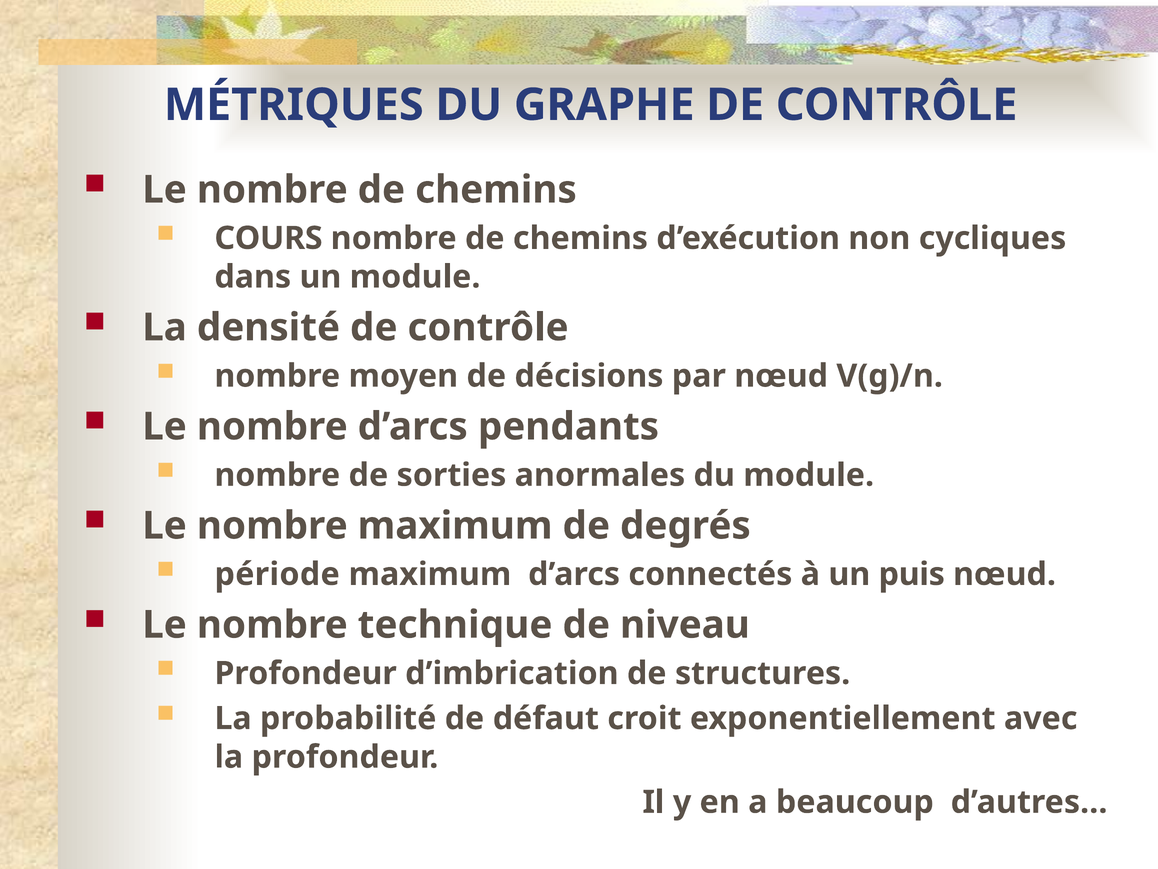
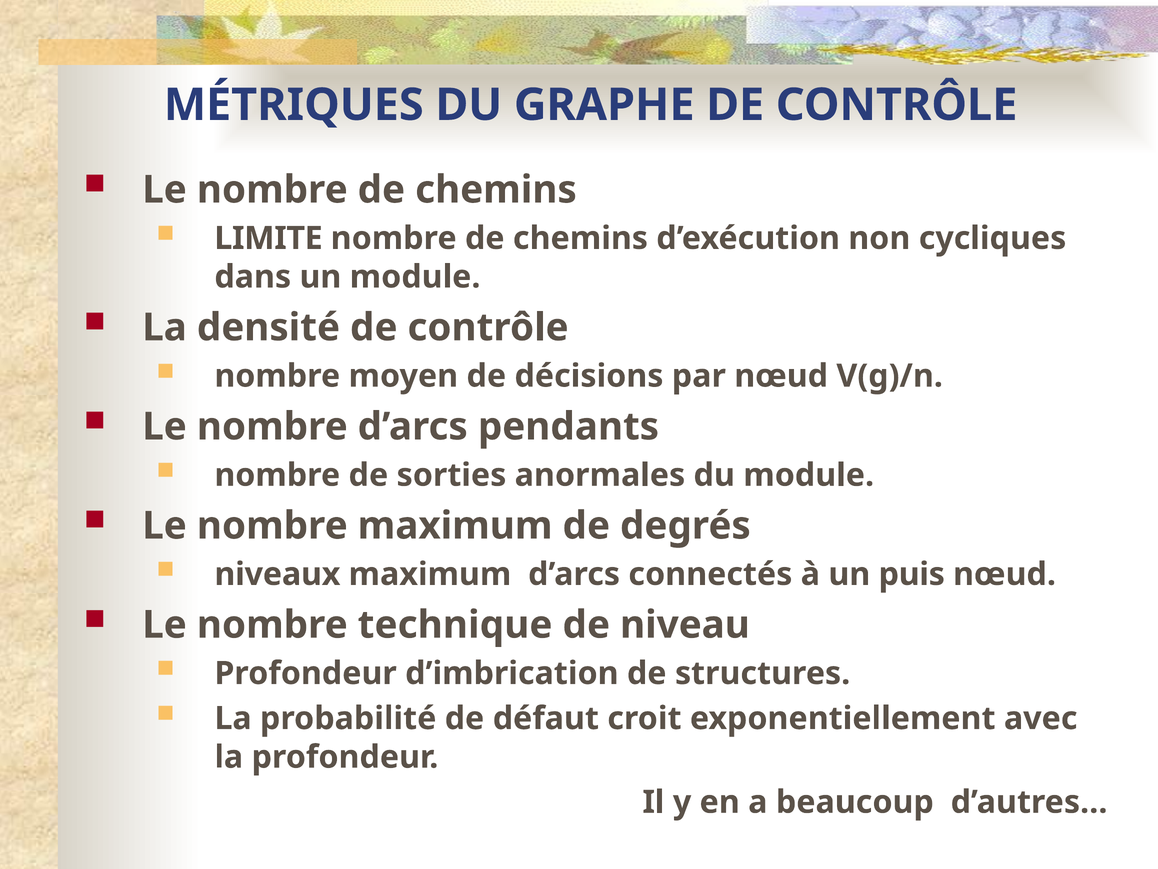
COURS: COURS -> LIMITE
période: période -> niveaux
